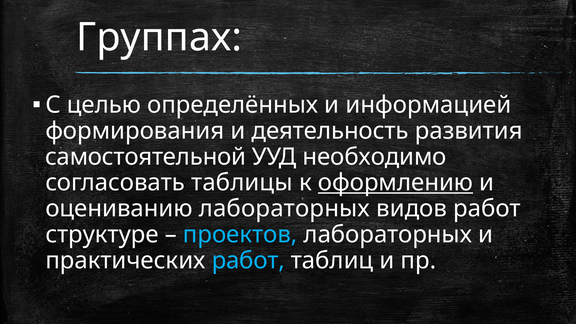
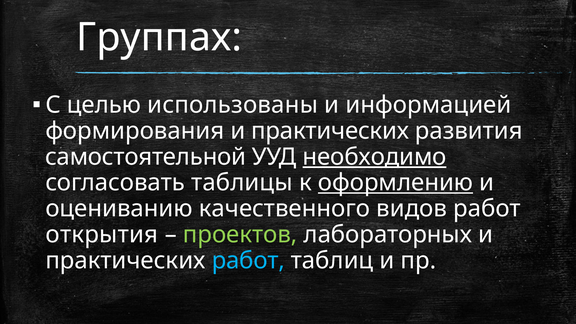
определённых: определённых -> использованы
формирования и деятельность: деятельность -> практических
необходимо underline: none -> present
оцениванию лабораторных: лабораторных -> качественного
структуре: структуре -> открытия
проектов colour: light blue -> light green
